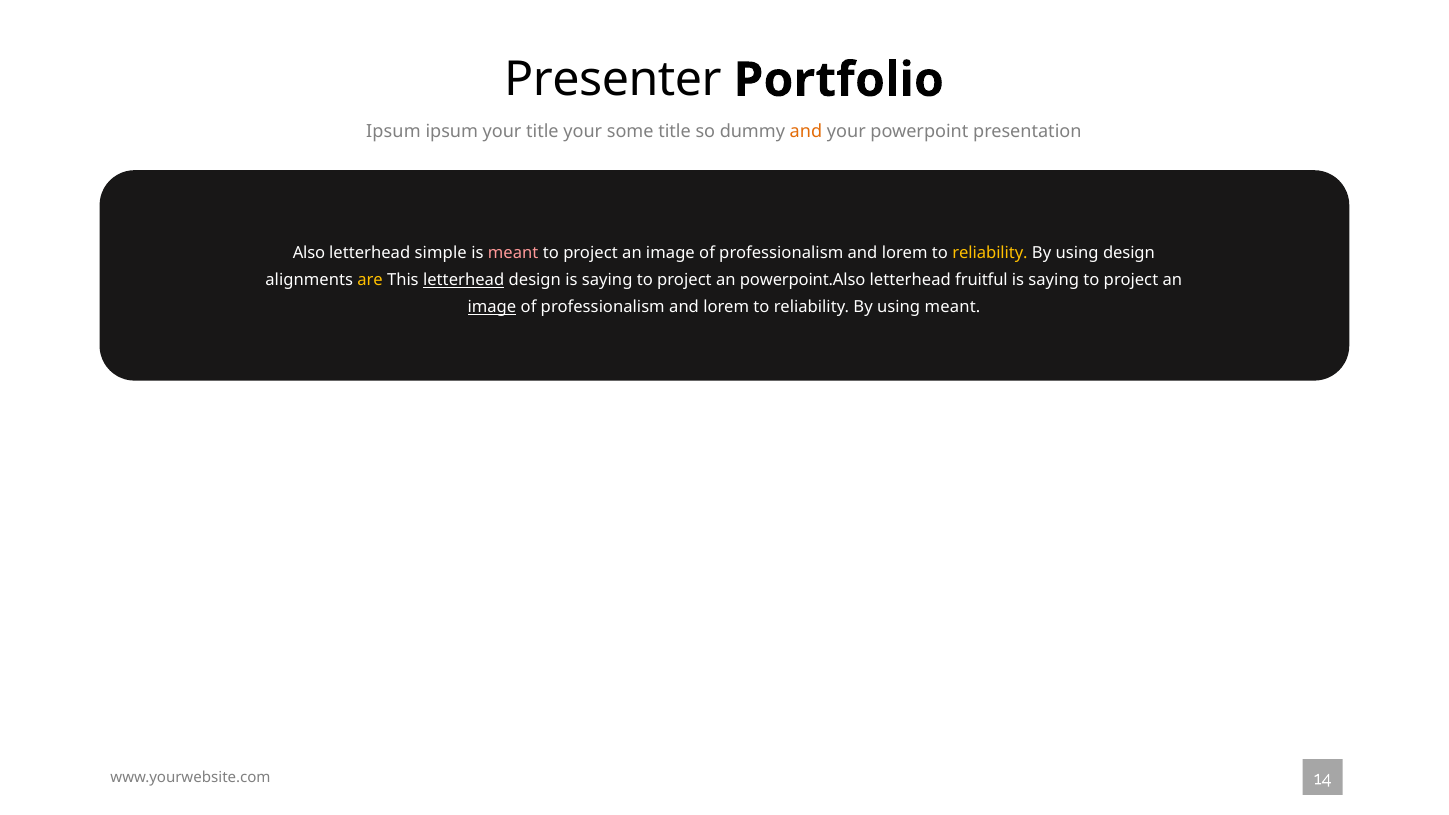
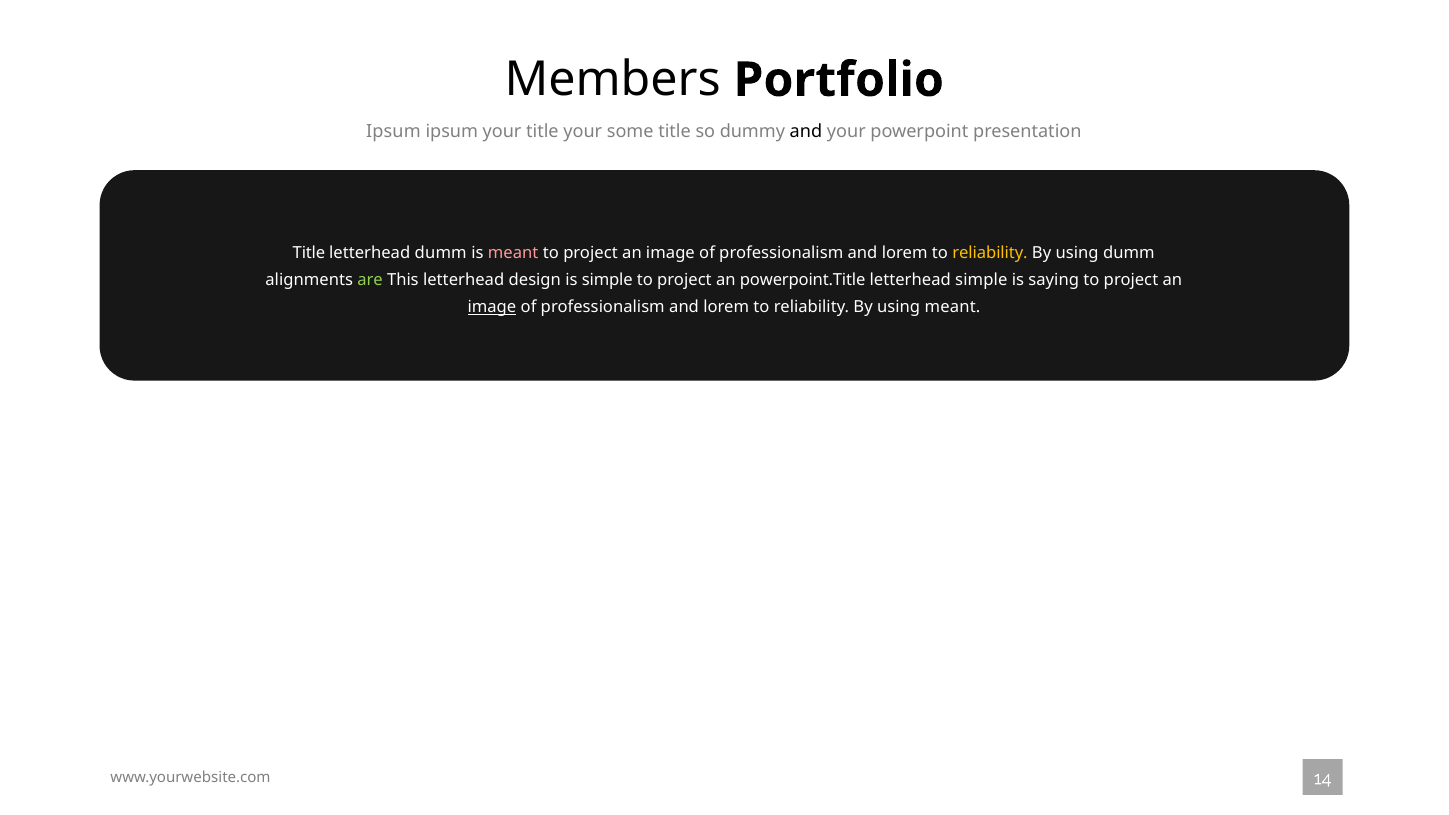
Presenter: Presenter -> Members
and at (806, 131) colour: orange -> black
Also at (309, 253): Also -> Title
letterhead simple: simple -> dumm
using design: design -> dumm
are colour: yellow -> light green
letterhead at (464, 280) underline: present -> none
design is saying: saying -> simple
powerpoint.Also: powerpoint.Also -> powerpoint.Title
letterhead fruitful: fruitful -> simple
